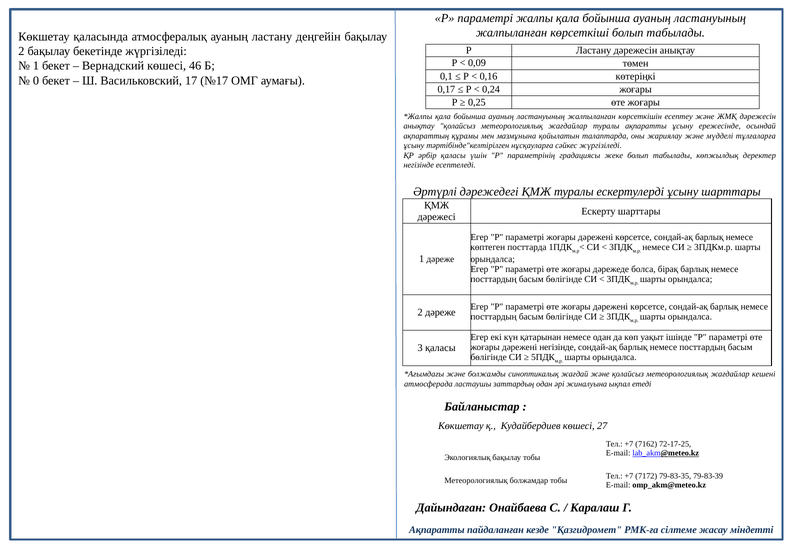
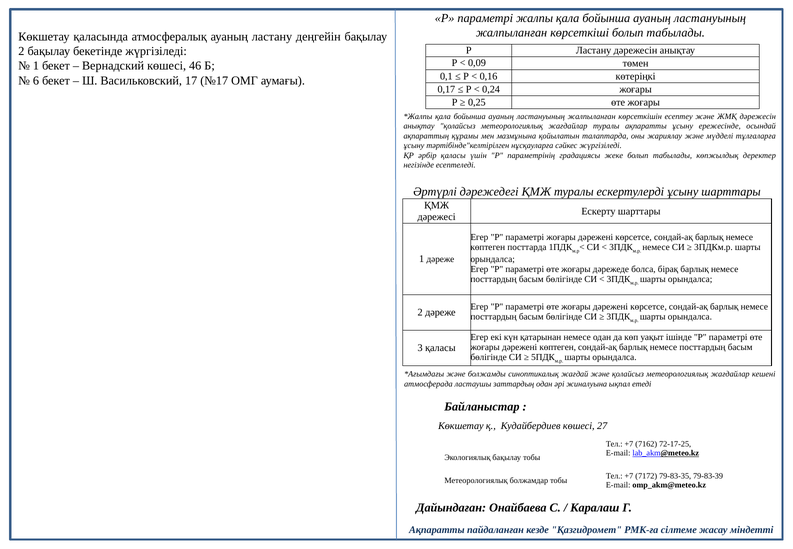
0: 0 -> 6
дәрежені негізінде: негізінде -> көптеген
